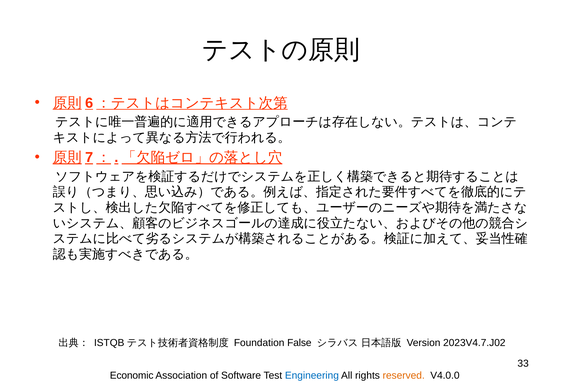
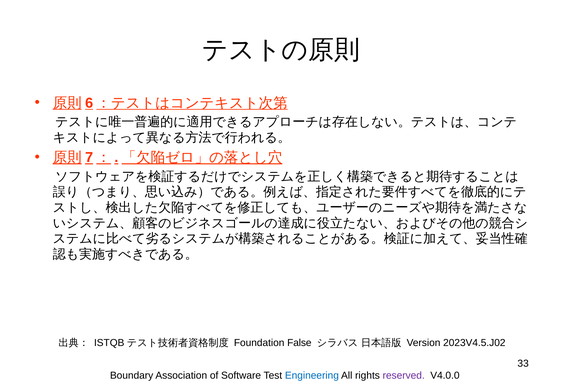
2023V4.7.J02: 2023V4.7.J02 -> 2023V4.5.J02
Economic: Economic -> Boundary
reserved colour: orange -> purple
